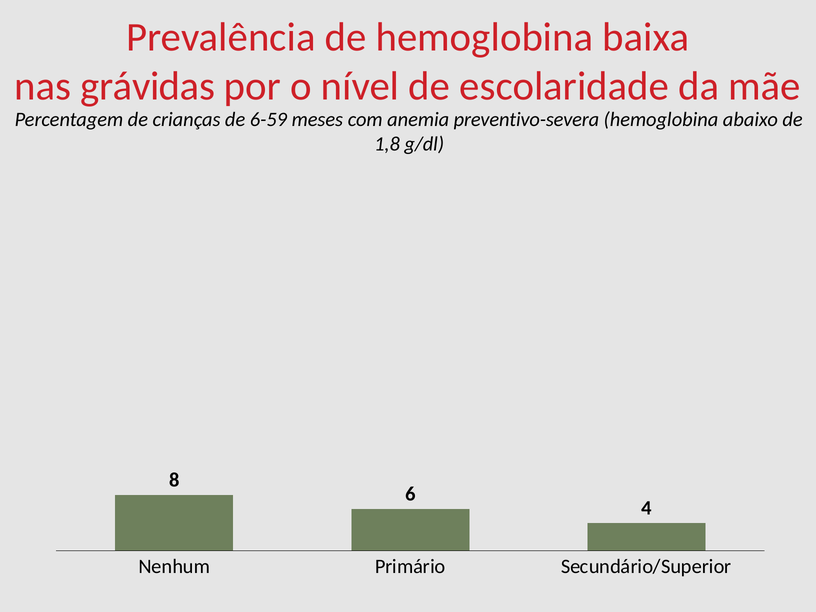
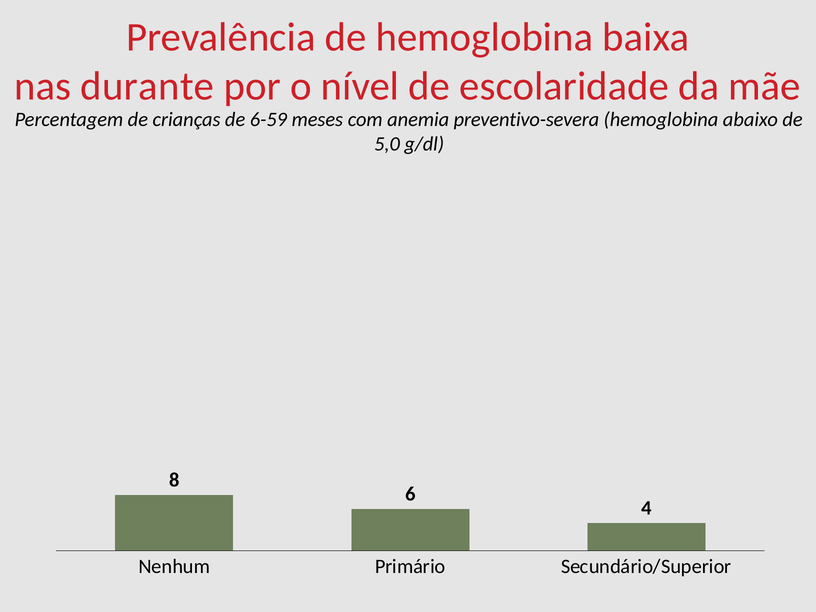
grávidas: grávidas -> durante
1,8: 1,8 -> 5,0
